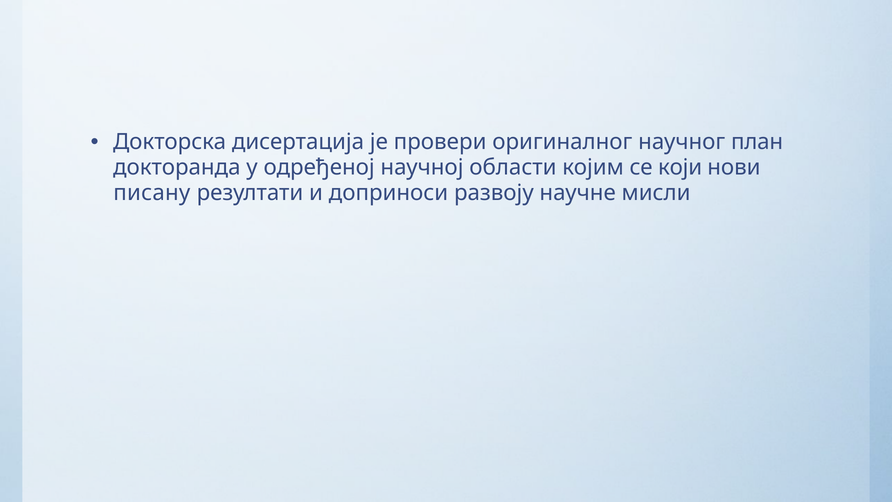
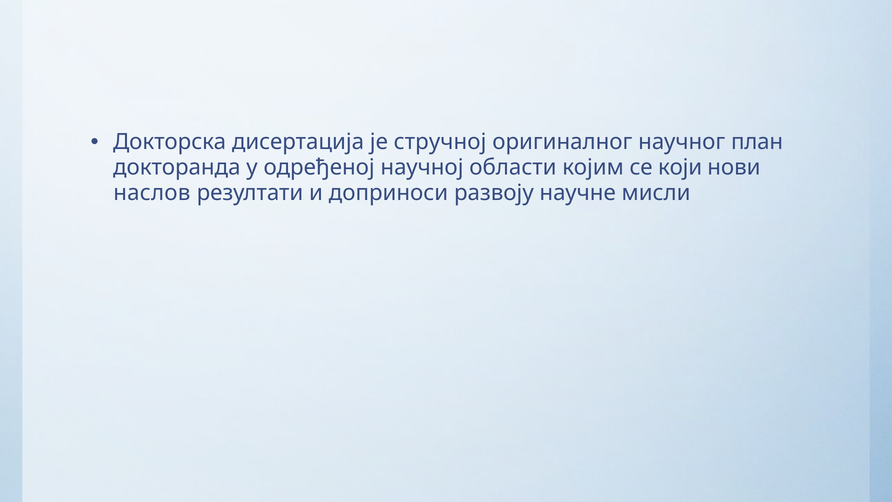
провери: провери -> стручној
писану: писану -> наслов
